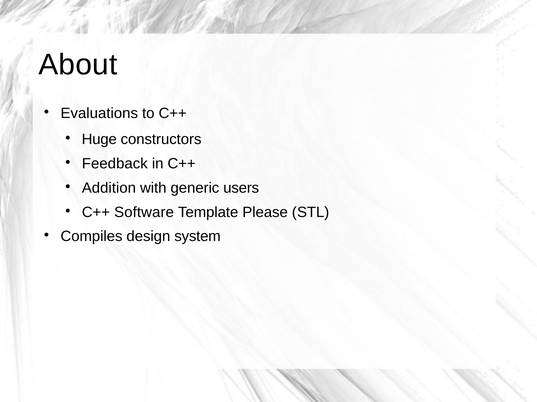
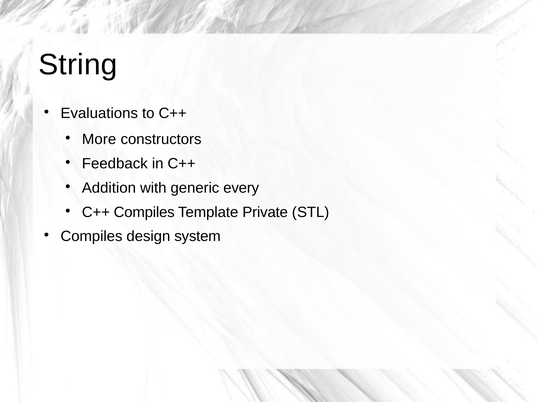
About: About -> String
Huge: Huge -> More
users: users -> every
C++ Software: Software -> Compiles
Please: Please -> Private
